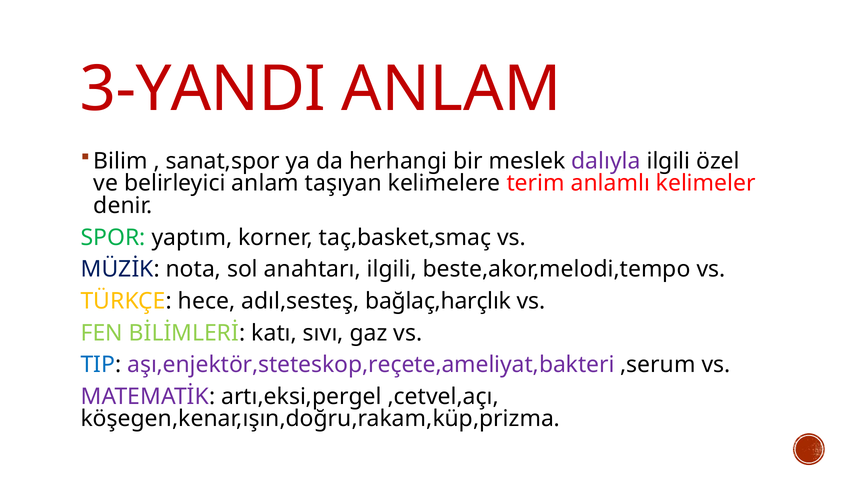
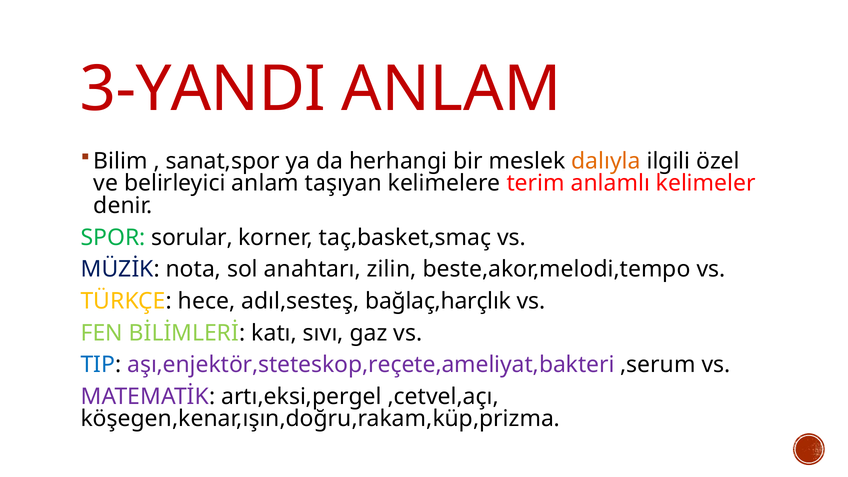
dalıyla colour: purple -> orange
yaptım: yaptım -> sorular
anahtarı ilgili: ilgili -> zilin
